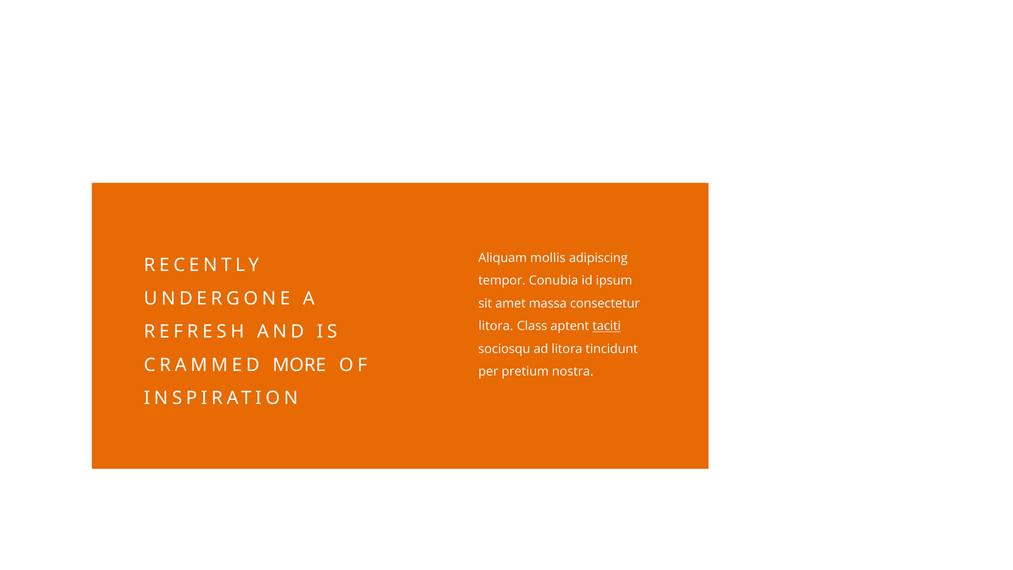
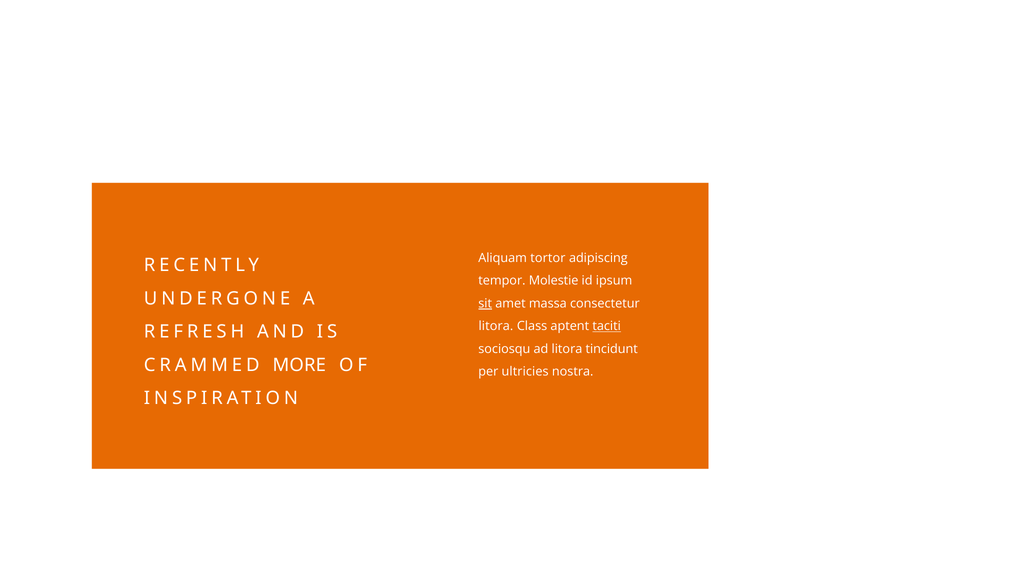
mollis: mollis -> tortor
Conubia: Conubia -> Molestie
sit underline: none -> present
pretium: pretium -> ultricies
